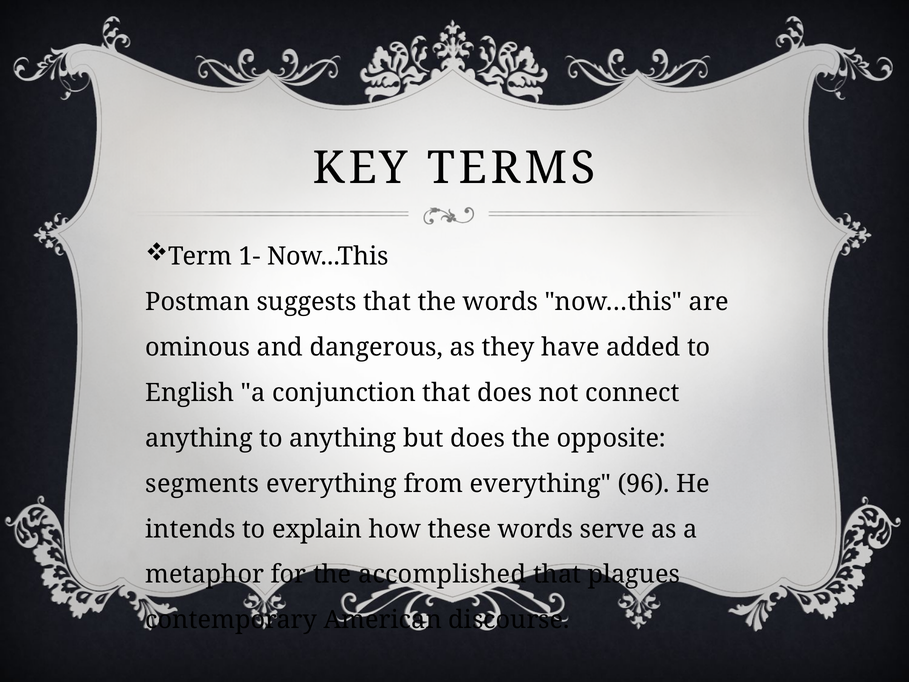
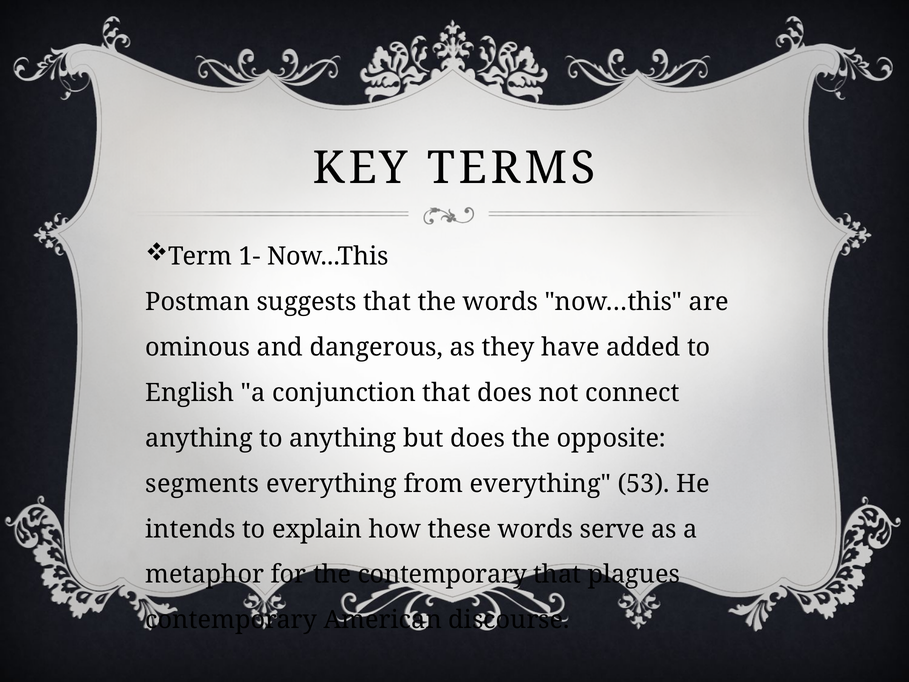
96: 96 -> 53
the accomplished: accomplished -> contemporary
